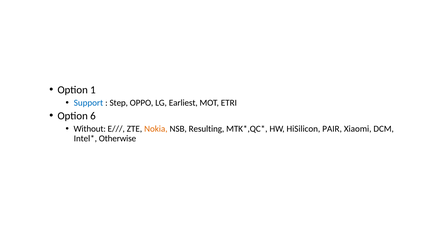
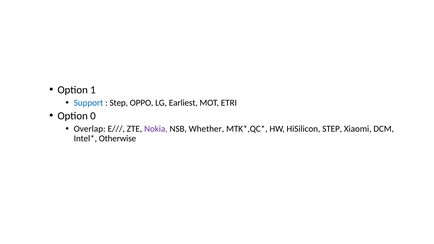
6: 6 -> 0
Without: Without -> Overlap
Nokia colour: orange -> purple
Resulting: Resulting -> Whether
HiSilicon PAIR: PAIR -> STEP
